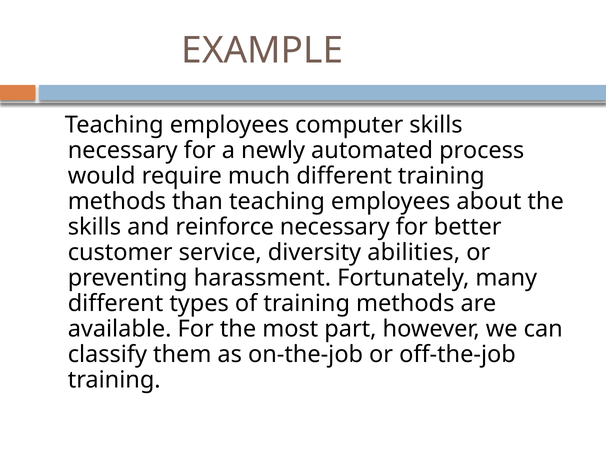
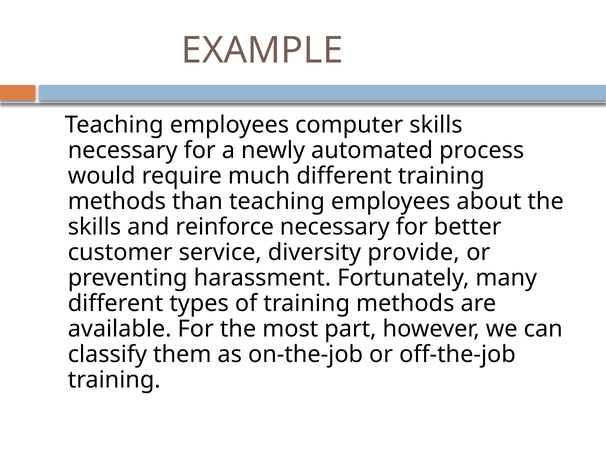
abilities: abilities -> provide
